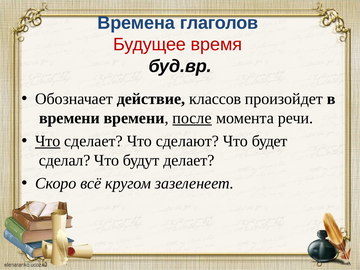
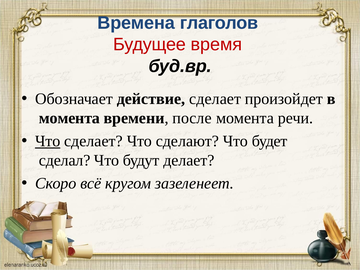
действие классов: классов -> сделает
времени at (69, 118): времени -> момента
после underline: present -> none
